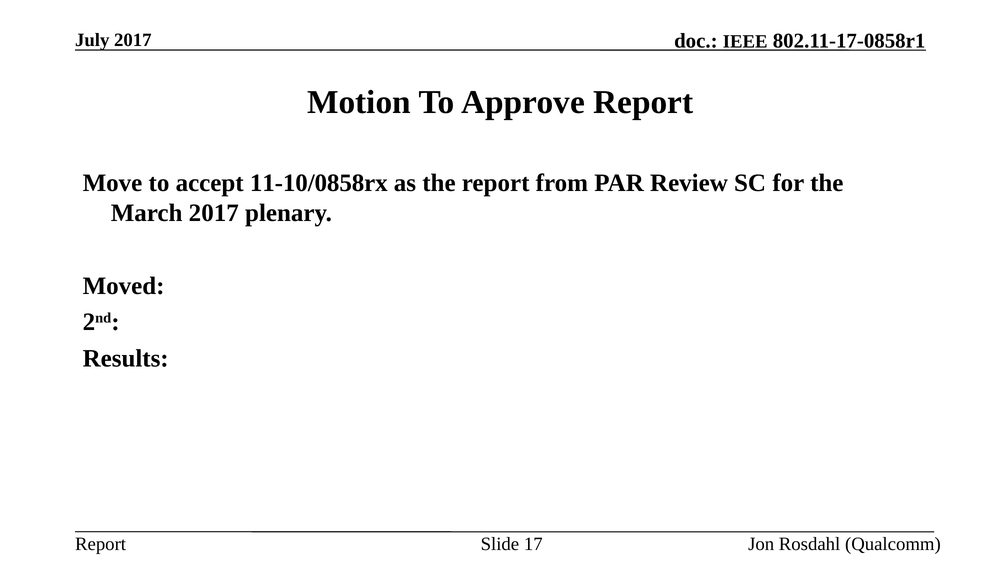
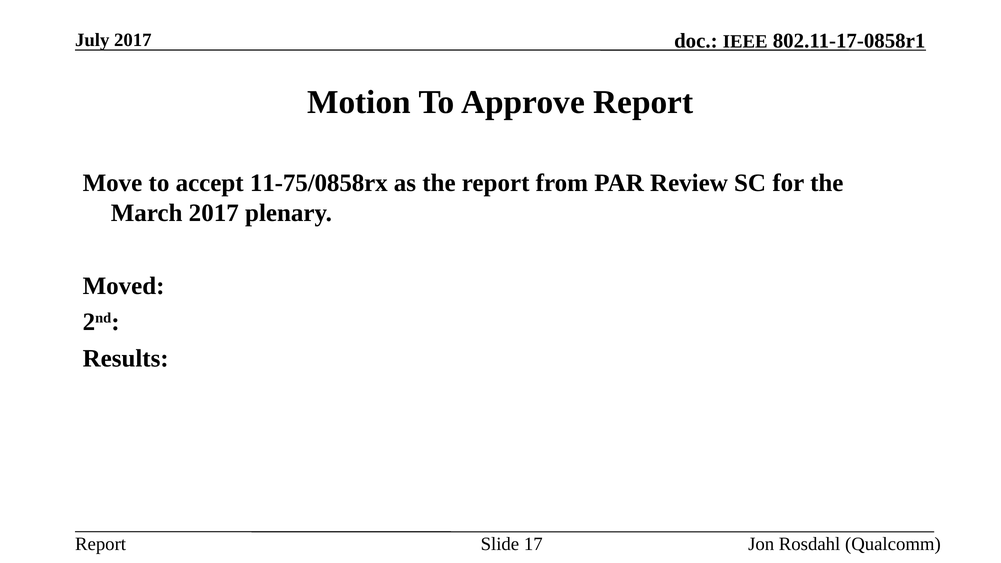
11-10/0858rx: 11-10/0858rx -> 11-75/0858rx
